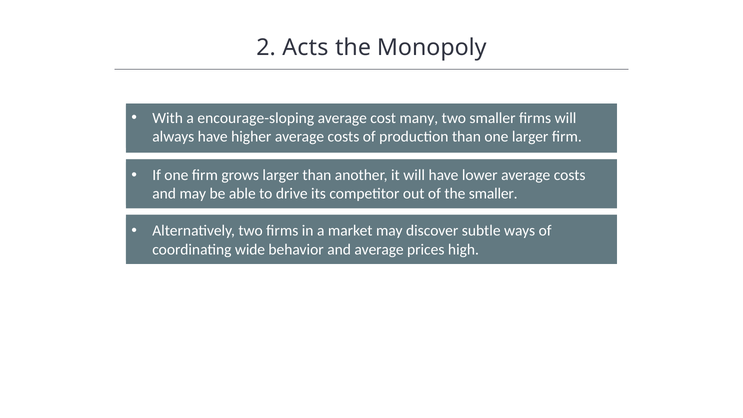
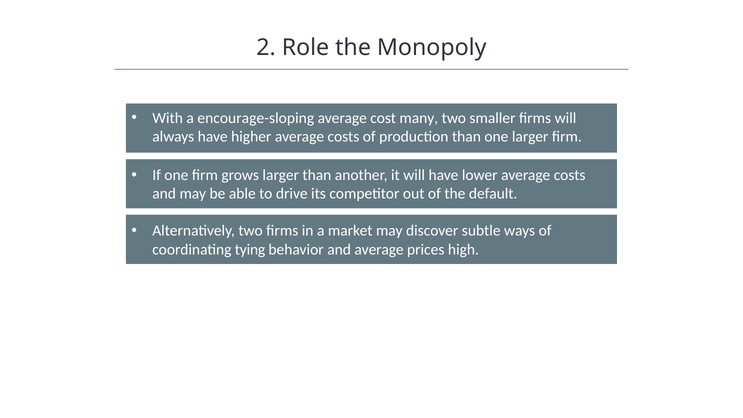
Acts: Acts -> Role
the smaller: smaller -> default
wide: wide -> tying
